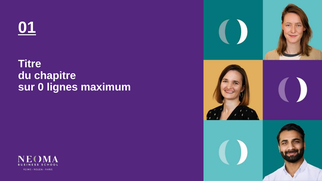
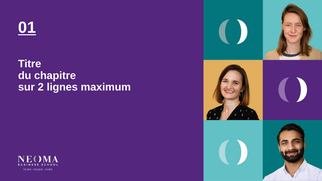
0: 0 -> 2
